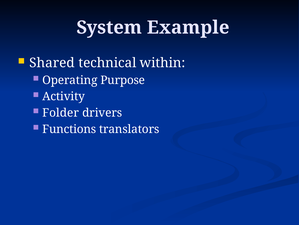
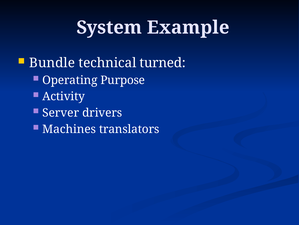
Shared: Shared -> Bundle
within: within -> turned
Folder: Folder -> Server
Functions: Functions -> Machines
